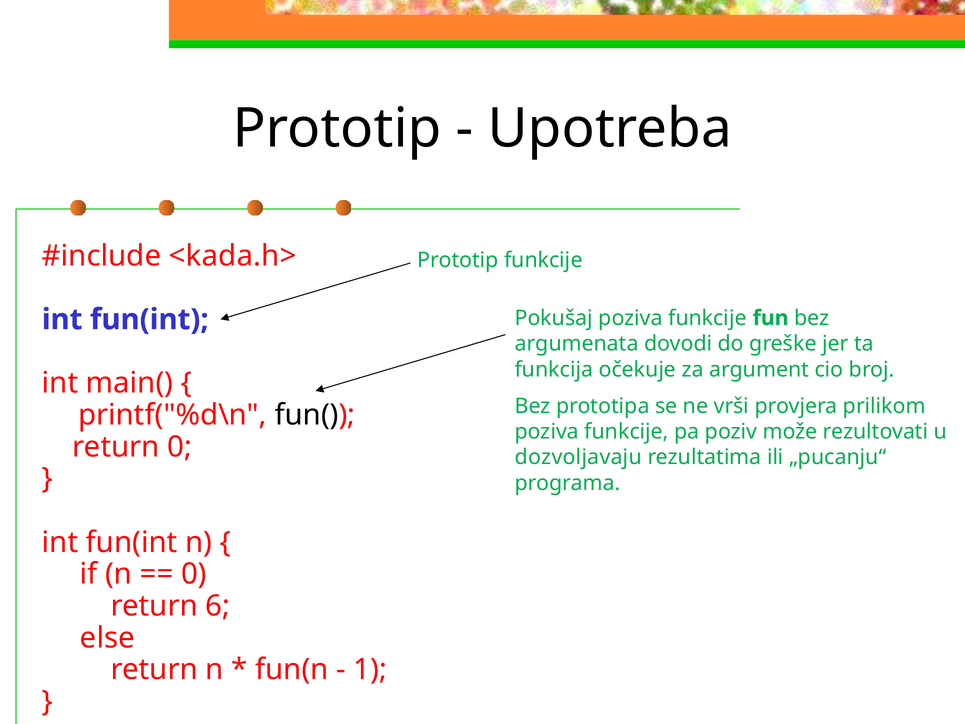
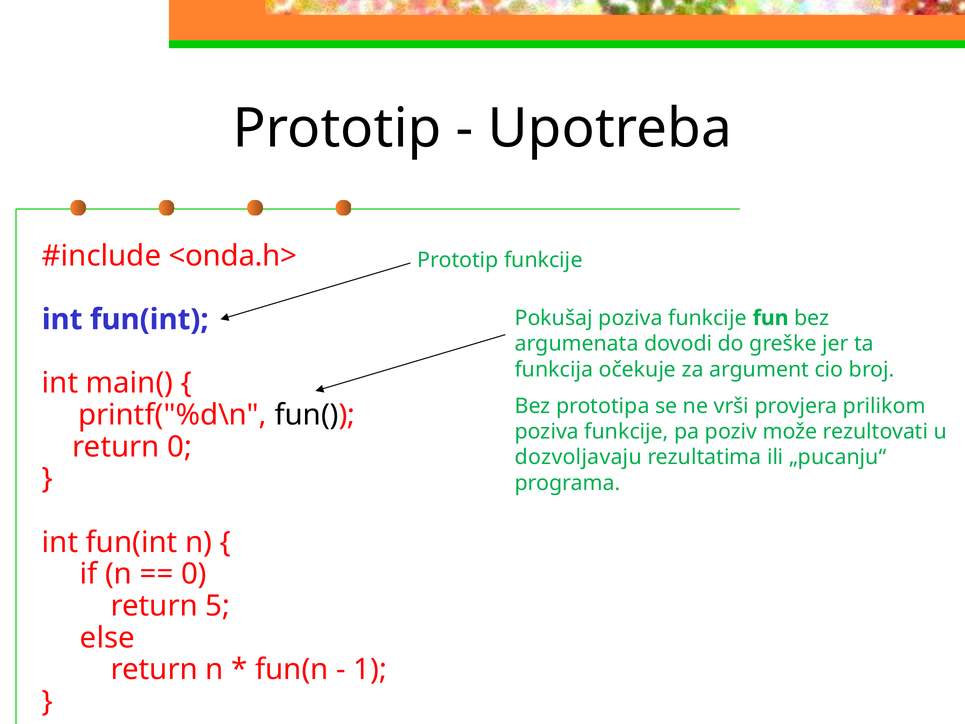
<kada.h>: <kada.h> -> <onda.h>
6: 6 -> 5
